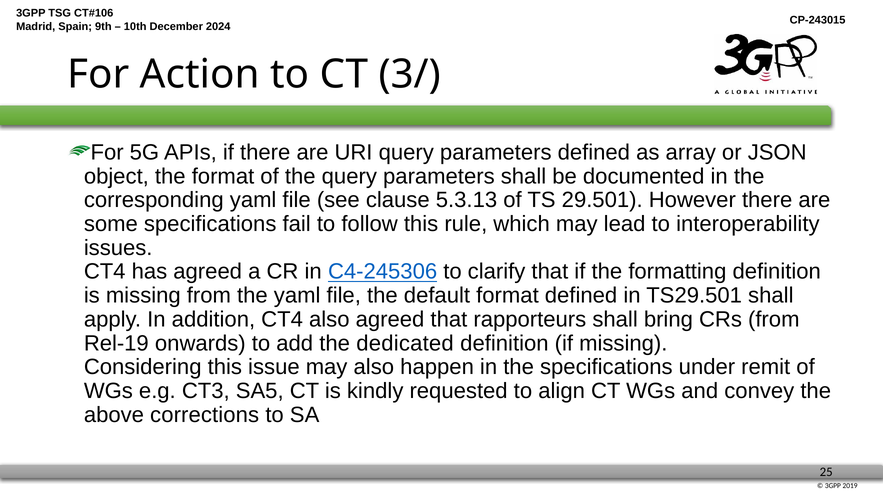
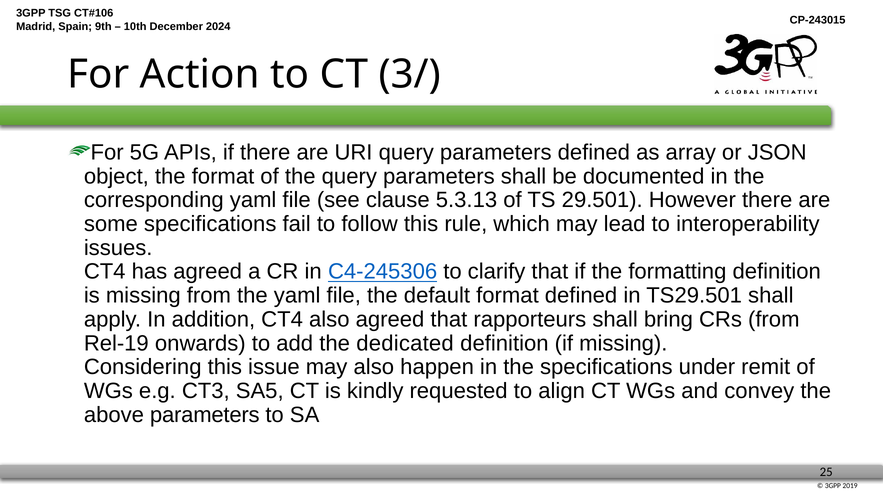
above corrections: corrections -> parameters
